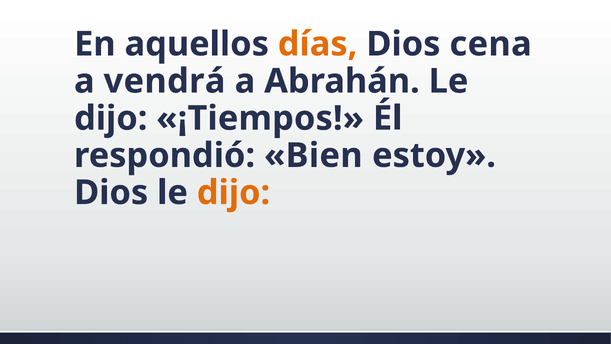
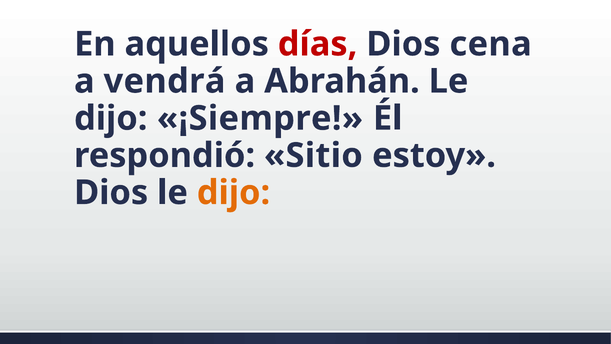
días colour: orange -> red
¡Tiempos: ¡Tiempos -> ¡Siempre
Bien: Bien -> Sitio
